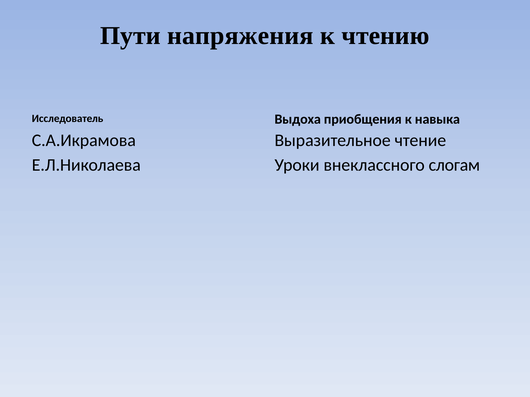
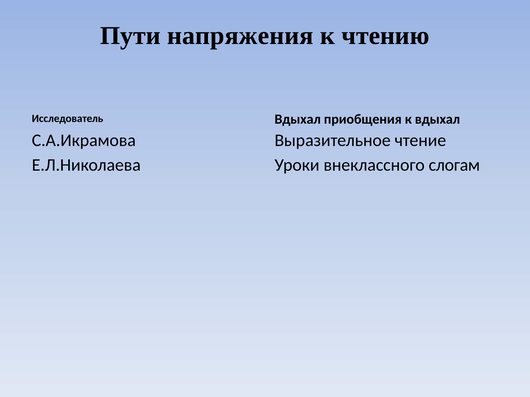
Выдоха at (298, 119): Выдоха -> Вдыхал
к навыка: навыка -> вдыхал
